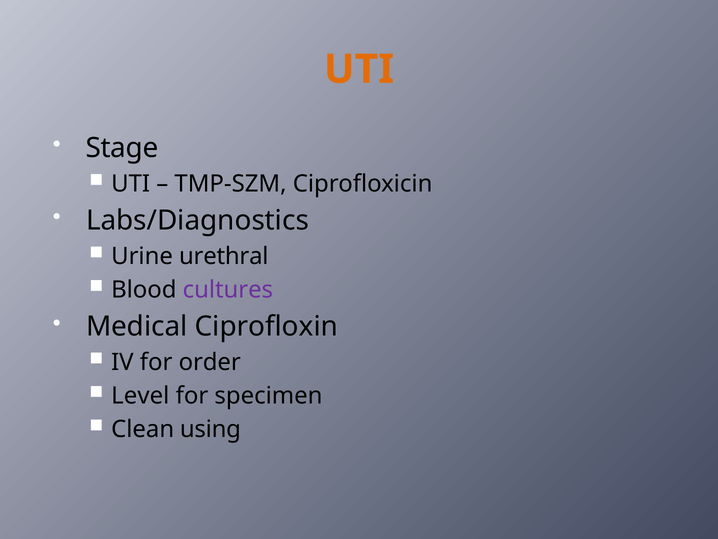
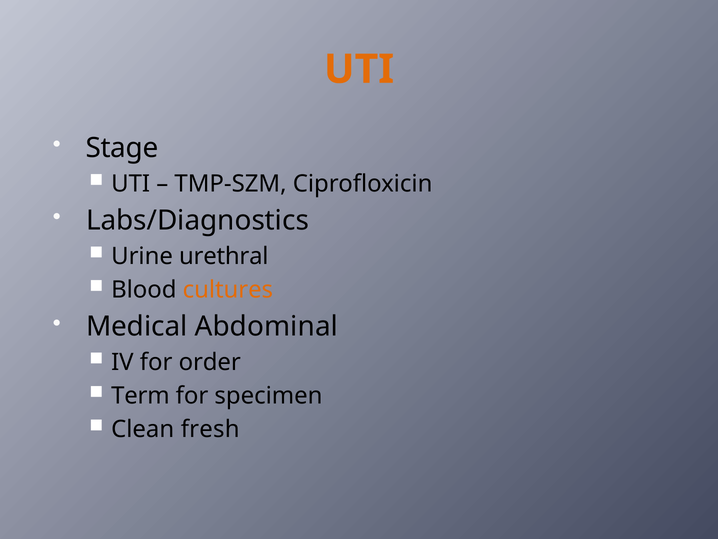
cultures colour: purple -> orange
Ciprofloxin: Ciprofloxin -> Abdominal
Level: Level -> Term
using: using -> fresh
